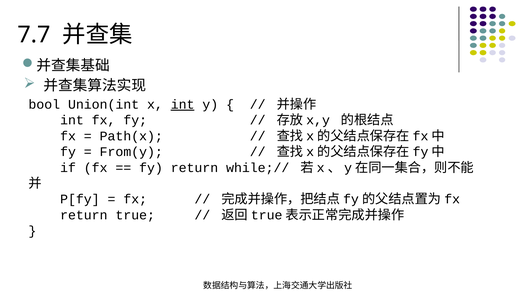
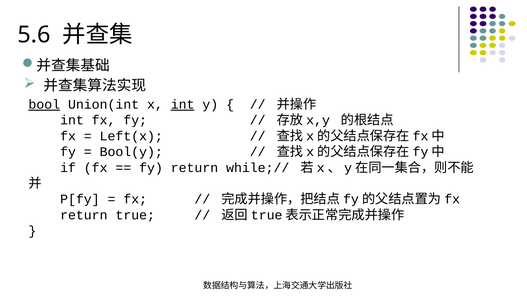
7.7: 7.7 -> 5.6
bool underline: none -> present
Path(x: Path(x -> Left(x
From(y: From(y -> Bool(y
